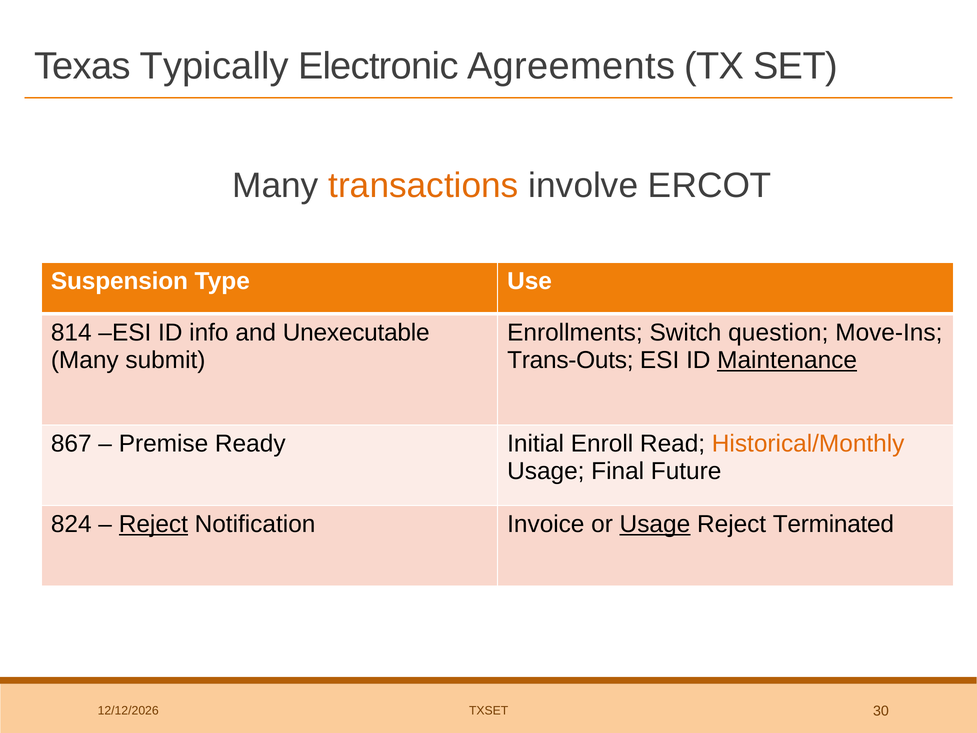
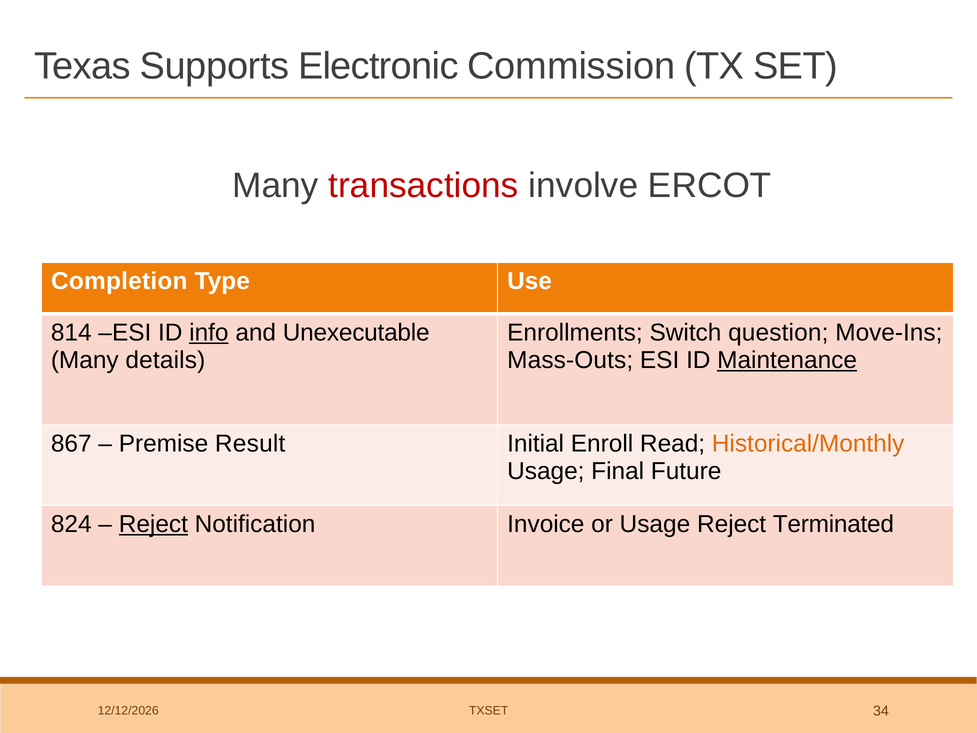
Typically: Typically -> Supports
Agreements: Agreements -> Commission
transactions colour: orange -> red
Suspension: Suspension -> Completion
info underline: none -> present
submit: submit -> details
Trans-Outs: Trans-Outs -> Mass-Outs
Ready: Ready -> Result
Usage at (655, 524) underline: present -> none
30: 30 -> 34
